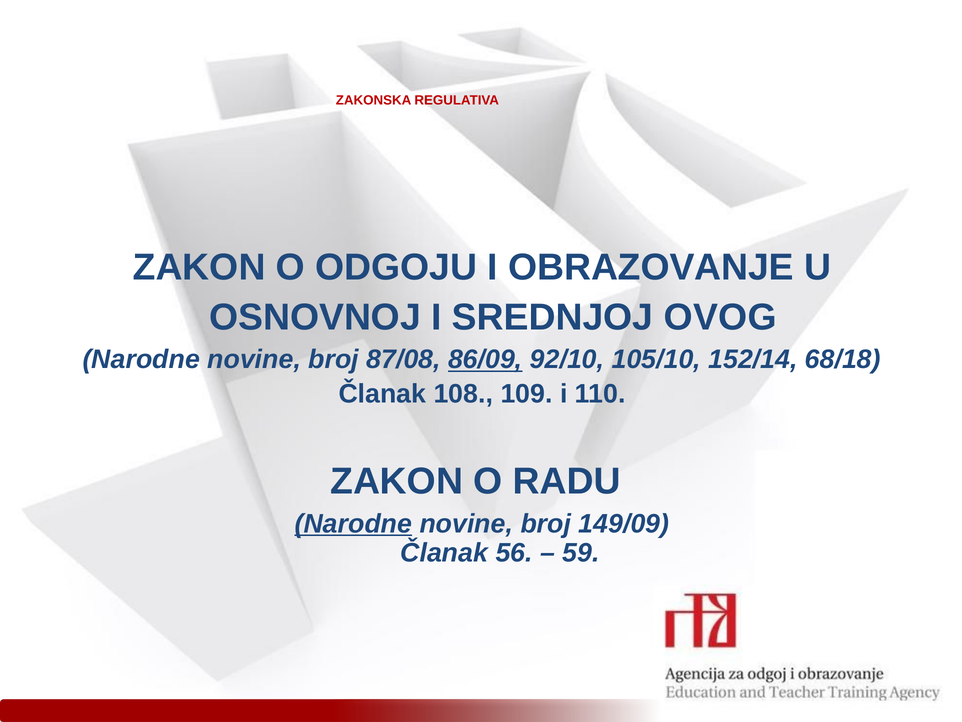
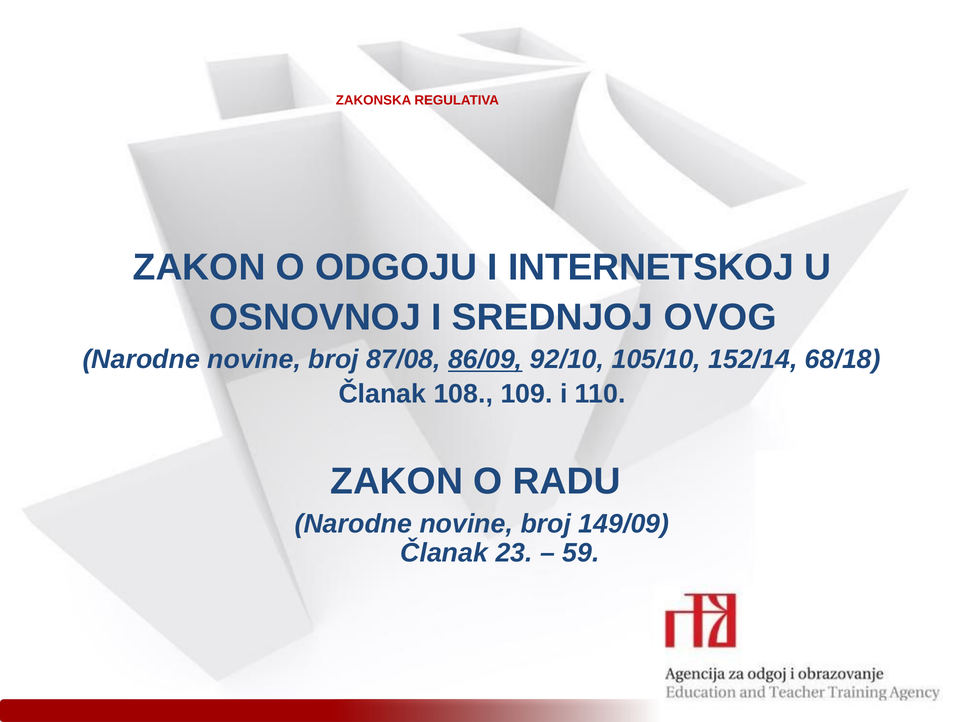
OBRAZOVANJE: OBRAZOVANJE -> INTERNETSKOJ
Narodne at (353, 523) underline: present -> none
56: 56 -> 23
